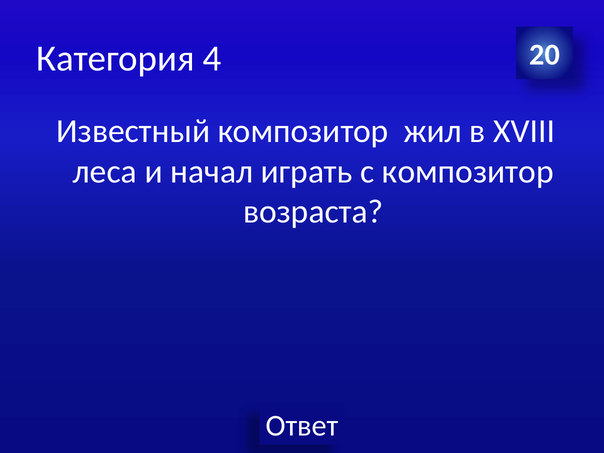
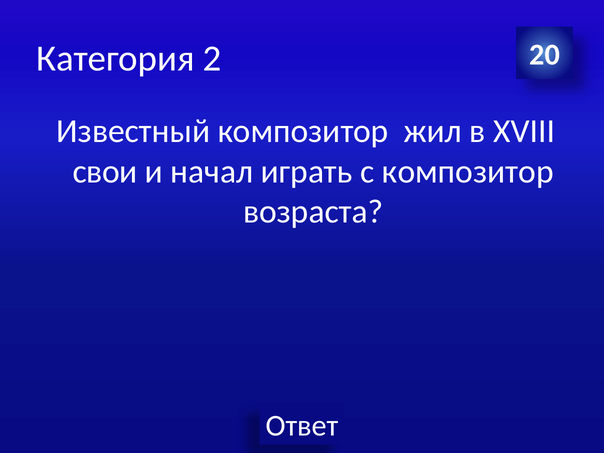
4: 4 -> 2
леса: леса -> свои
